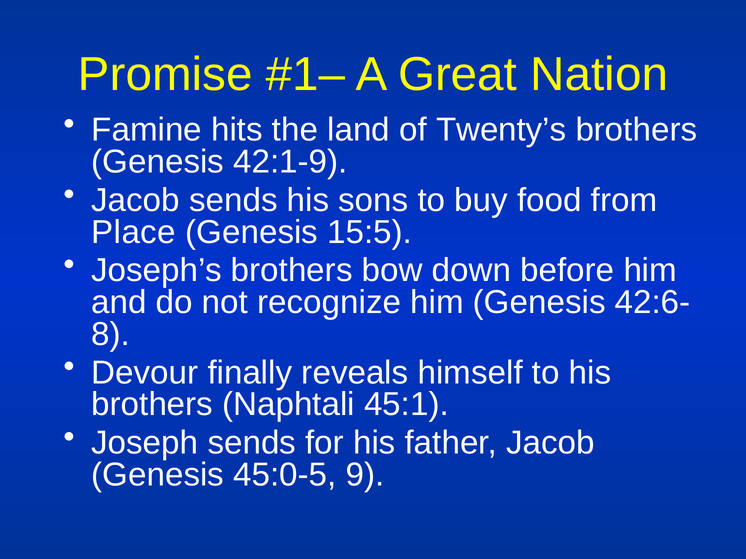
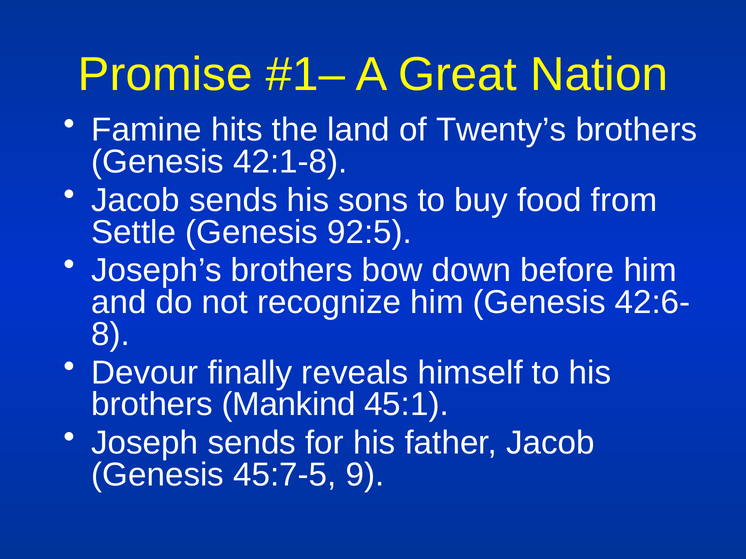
42:1-9: 42:1-9 -> 42:1-8
Place: Place -> Settle
15:5: 15:5 -> 92:5
Naphtali: Naphtali -> Mankind
45:0-5: 45:0-5 -> 45:7-5
